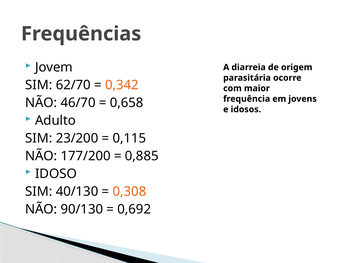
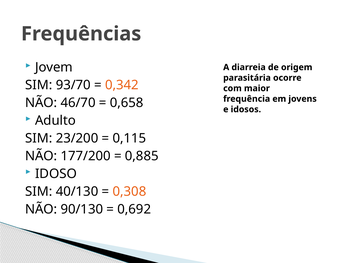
62/70: 62/70 -> 93/70
